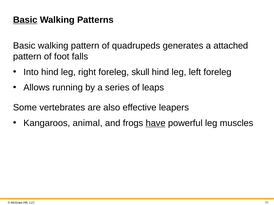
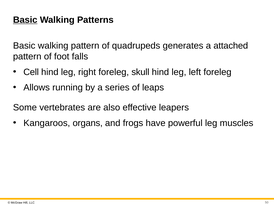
Into: Into -> Cell
animal: animal -> organs
have underline: present -> none
